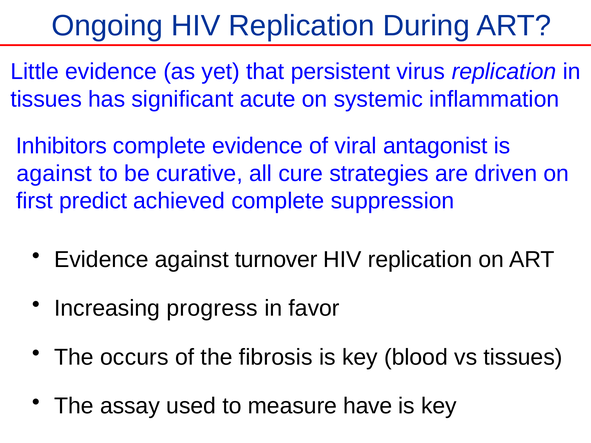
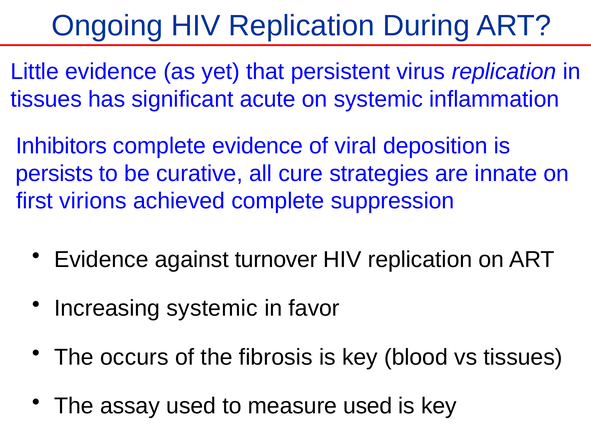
antagonist: antagonist -> deposition
against at (54, 174): against -> persists
driven: driven -> innate
predict: predict -> virions
Increasing progress: progress -> systemic
measure have: have -> used
